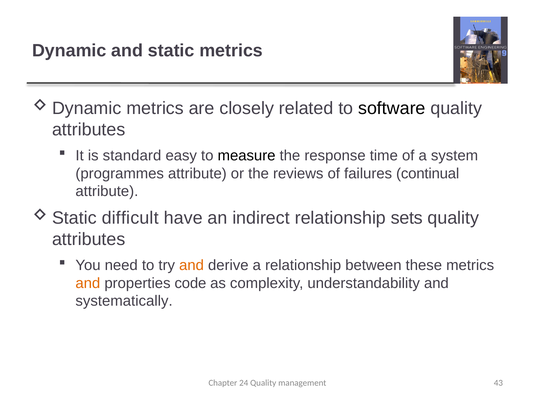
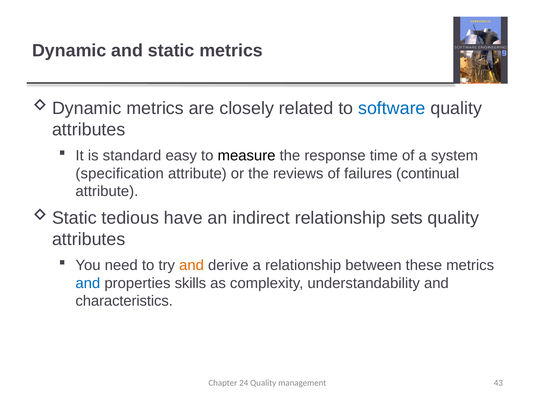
software colour: black -> blue
programmes: programmes -> specification
difficult: difficult -> tedious
and at (88, 283) colour: orange -> blue
code: code -> skills
systematically: systematically -> characteristics
